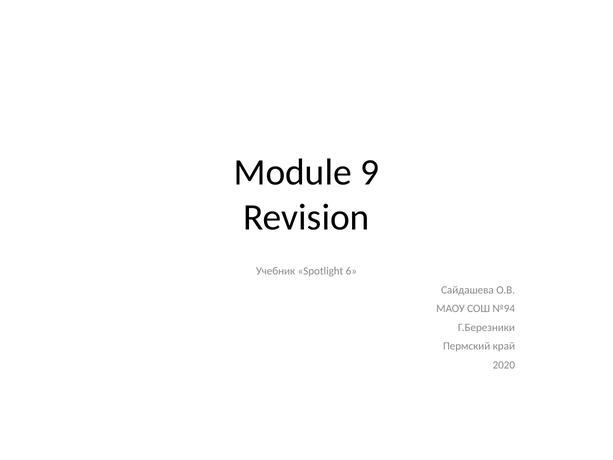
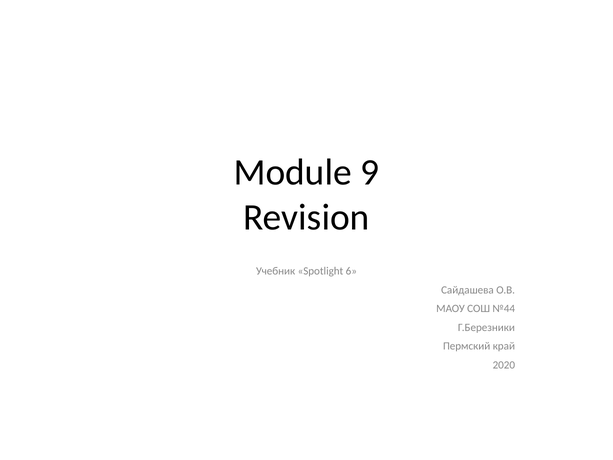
№94: №94 -> №44
